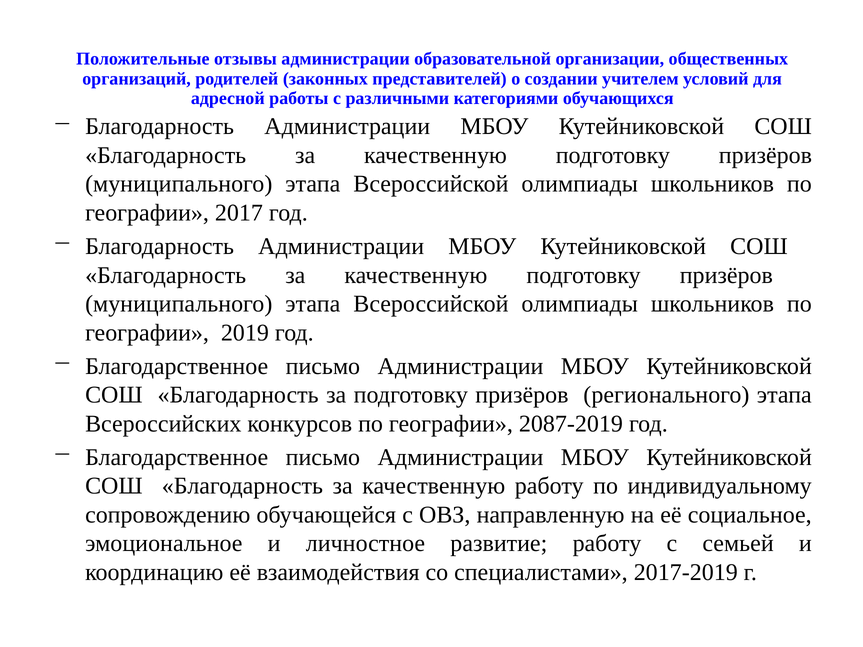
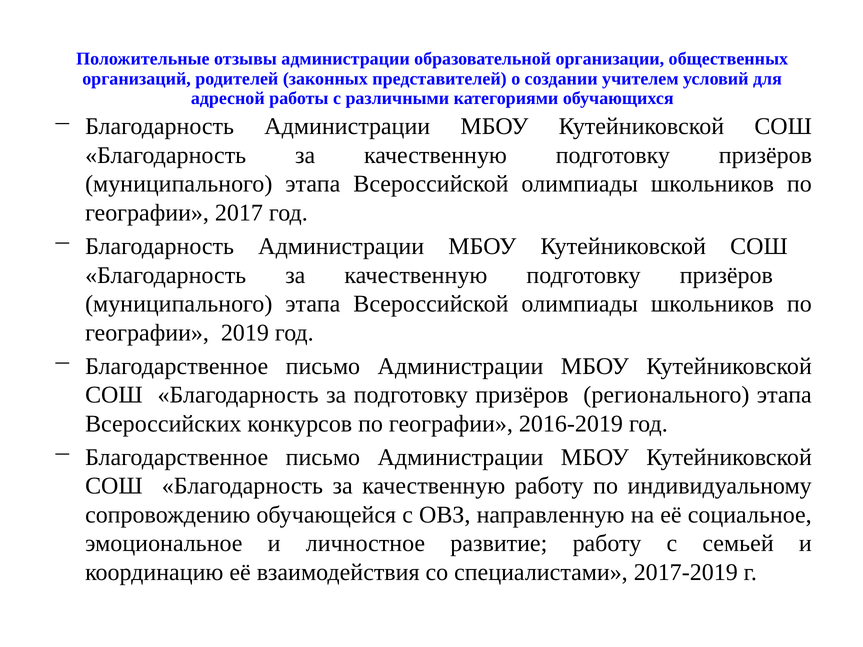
2087-2019: 2087-2019 -> 2016-2019
